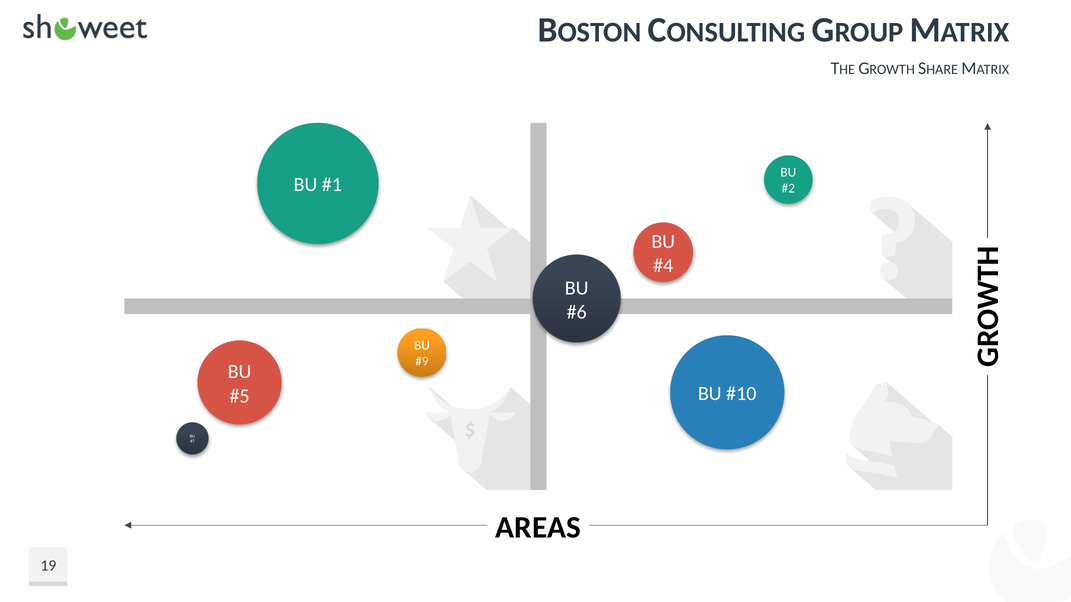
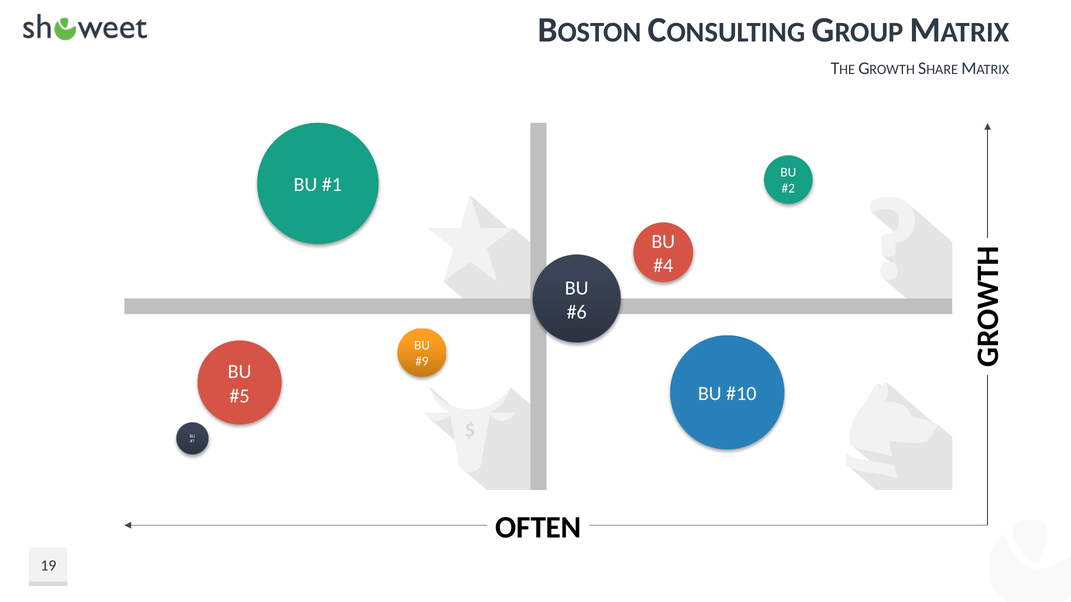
AREAS: AREAS -> OFTEN
